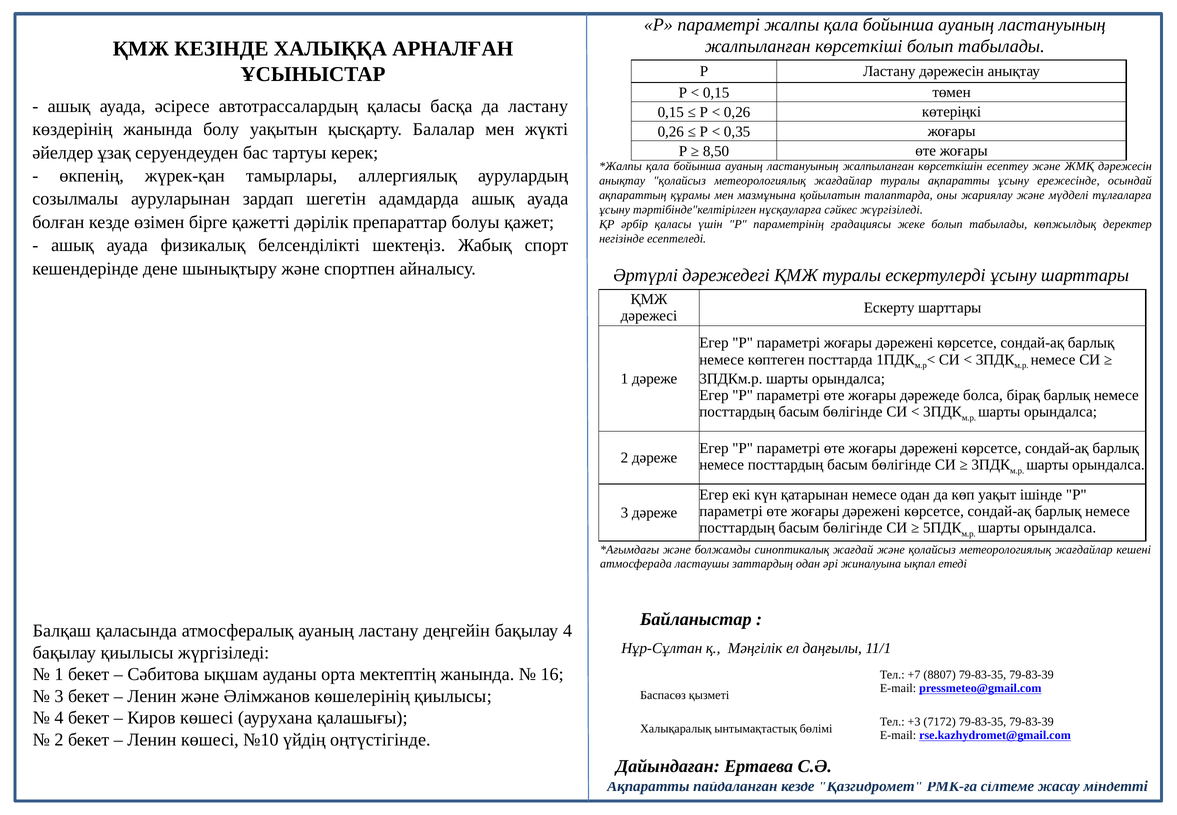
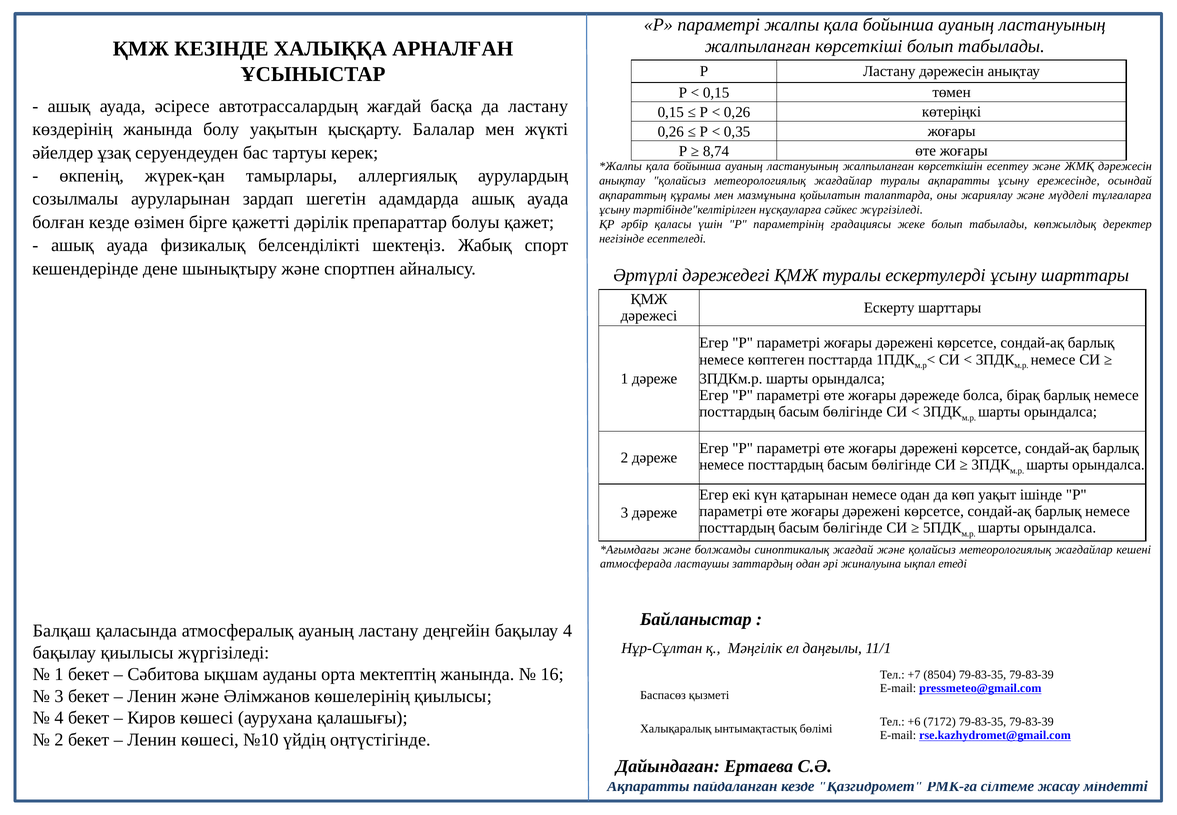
автотрассалардың қаласы: қаласы -> жағдай
8,50: 8,50 -> 8,74
8807: 8807 -> 8504
+3: +3 -> +6
